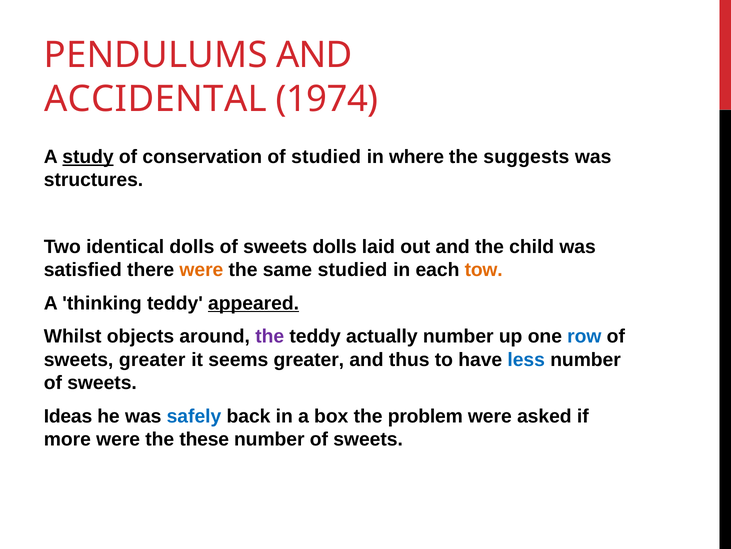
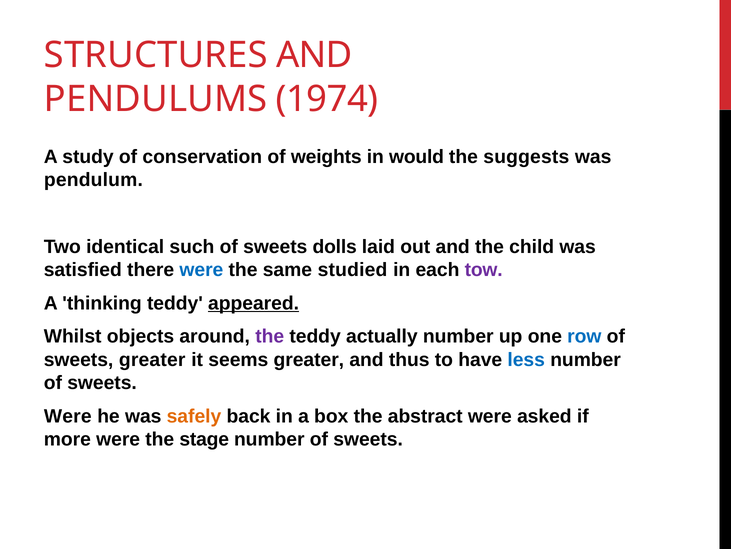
PENDULUMS: PENDULUMS -> STRUCTURES
ACCIDENTAL: ACCIDENTAL -> PENDULUMS
study underline: present -> none
of studied: studied -> weights
where: where -> would
structures: structures -> pendulum
identical dolls: dolls -> such
were at (201, 270) colour: orange -> blue
tow colour: orange -> purple
Ideas at (68, 416): Ideas -> Were
safely colour: blue -> orange
problem: problem -> abstract
these: these -> stage
